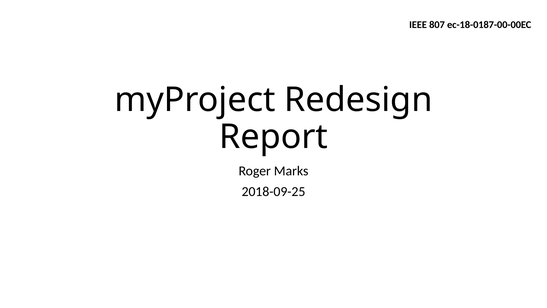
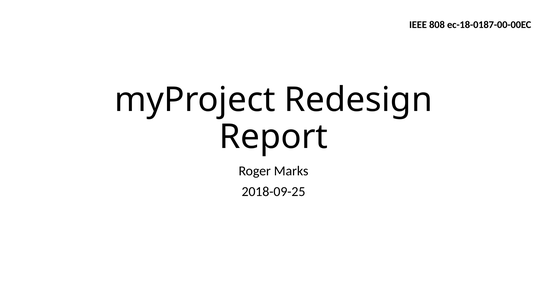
807: 807 -> 808
